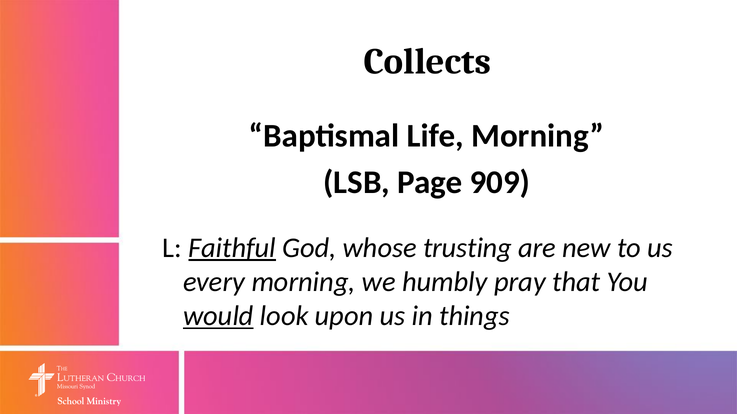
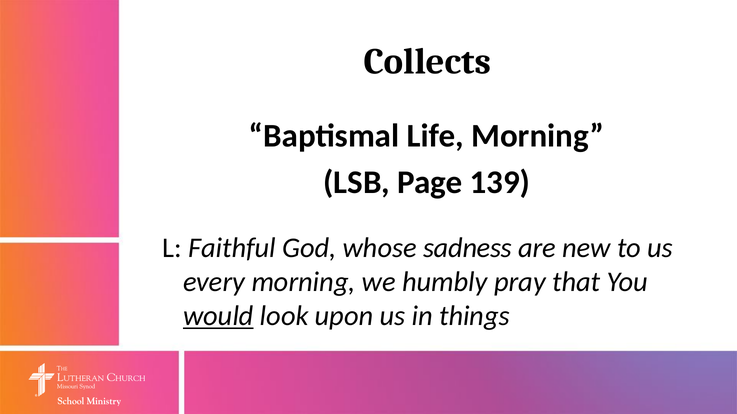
909: 909 -> 139
Faithful underline: present -> none
trusting: trusting -> sadness
